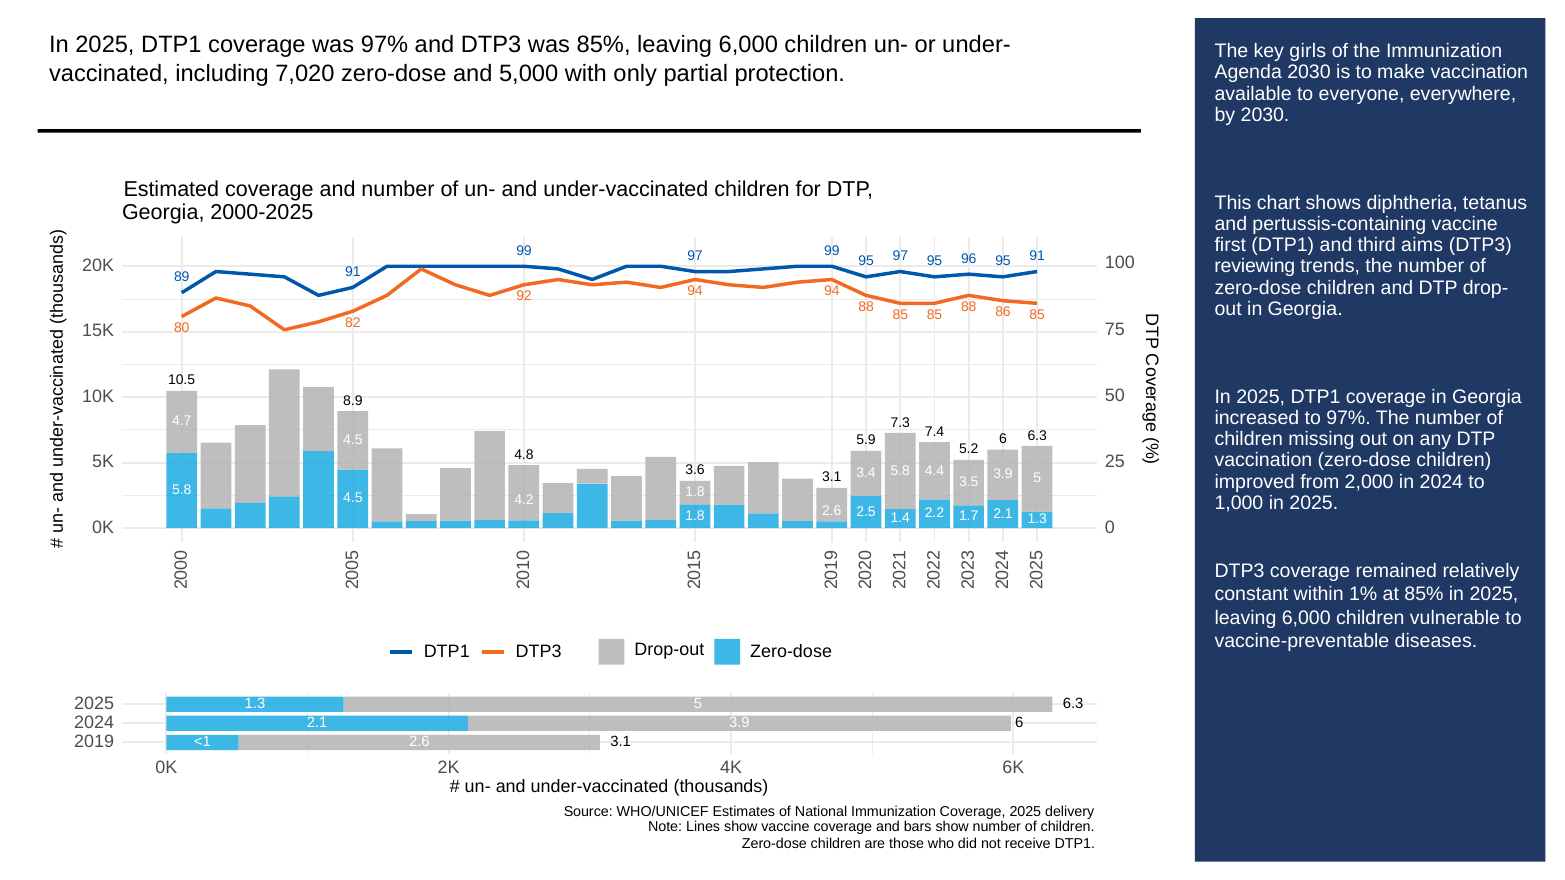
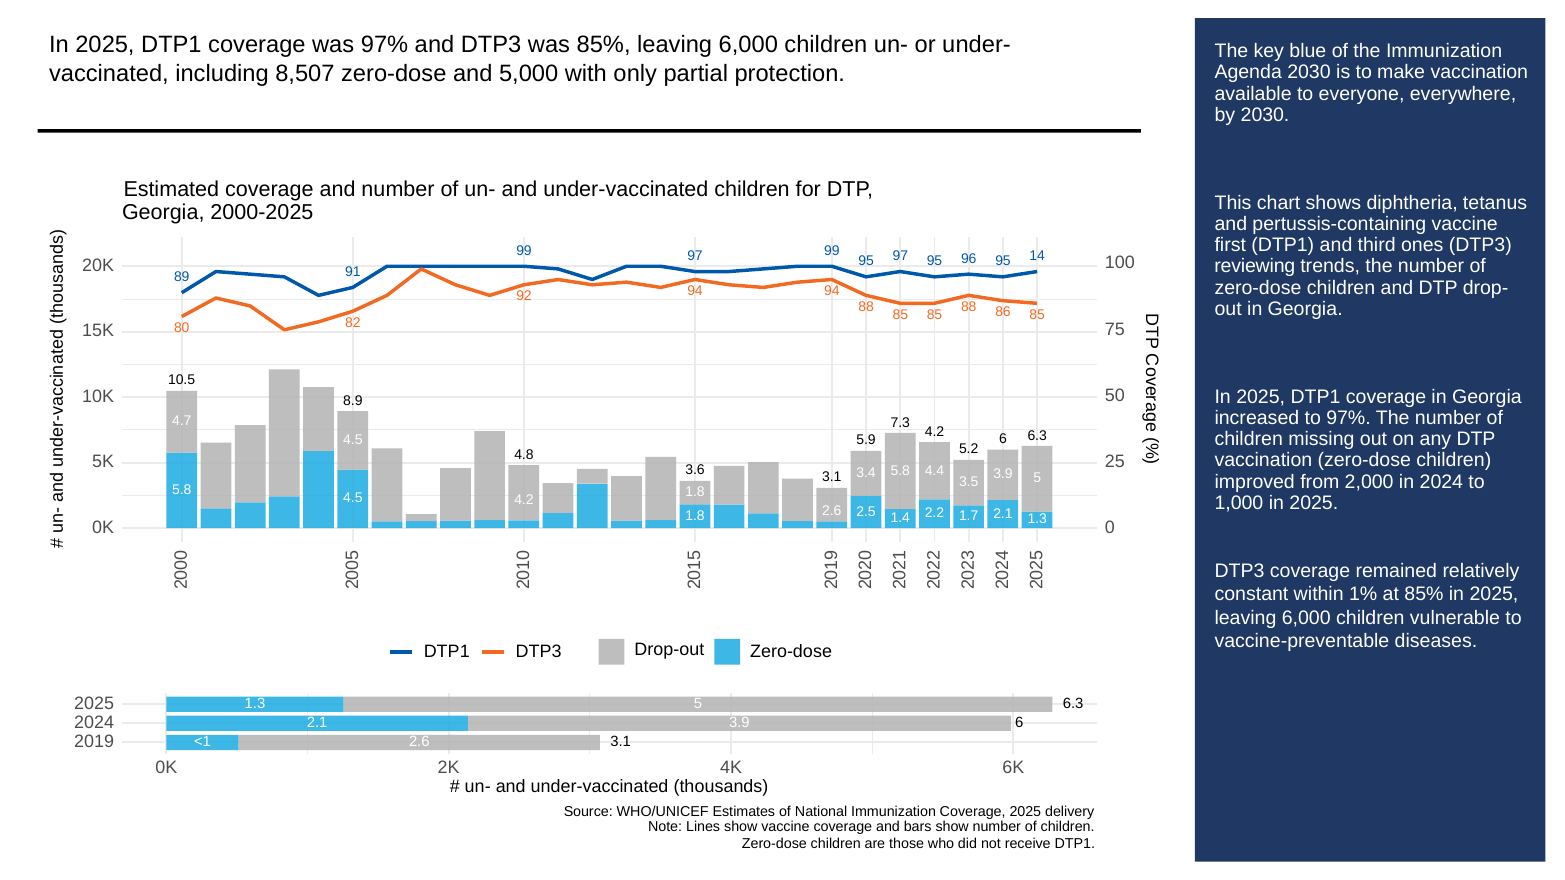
girls: girls -> blue
7,020: 7,020 -> 8,507
aims: aims -> ones
95 91: 91 -> 14
7.4 at (935, 432): 7.4 -> 4.2
